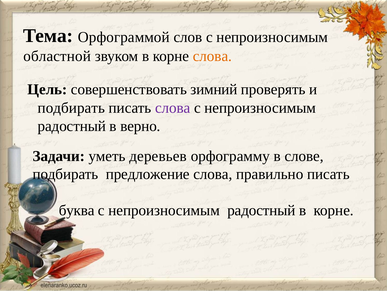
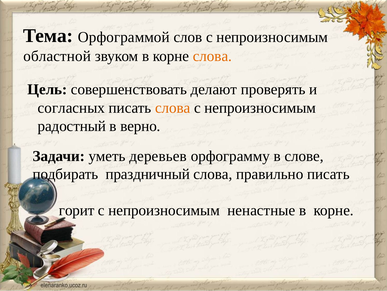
зимний: зимний -> делают
подбирать at (71, 108): подбирать -> согласных
слова at (173, 108) colour: purple -> orange
предложение: предложение -> праздничный
буква: буква -> горит
радостный at (261, 210): радостный -> ненастные
